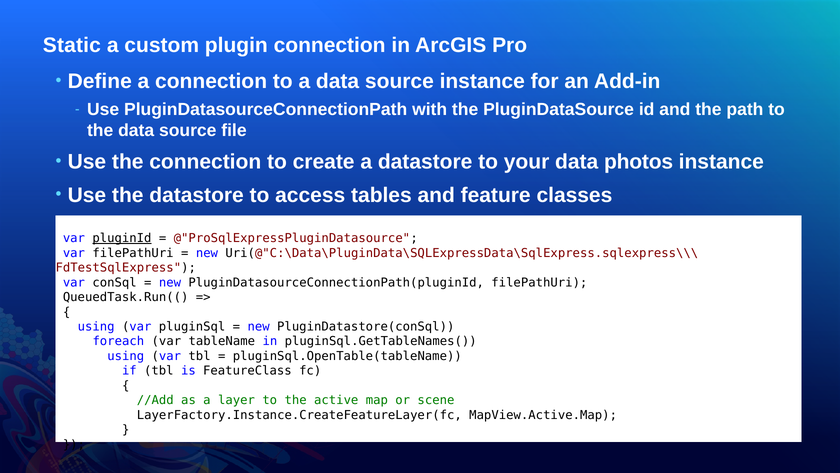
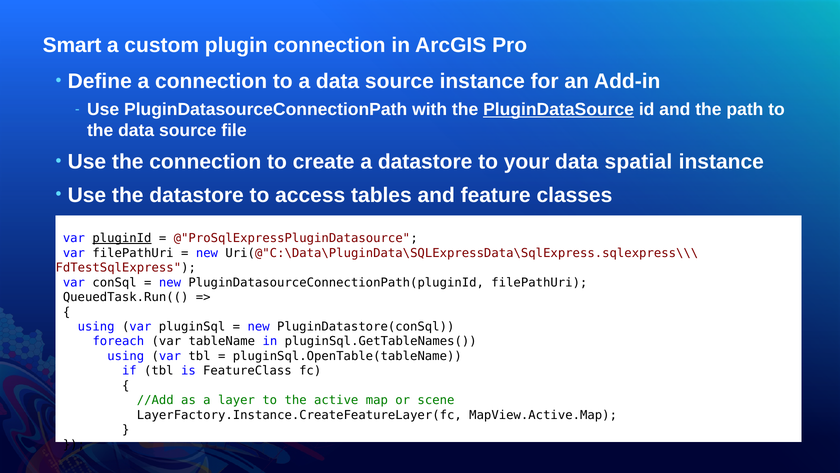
Static: Static -> Smart
PluginDataSource underline: none -> present
photos: photos -> spatial
